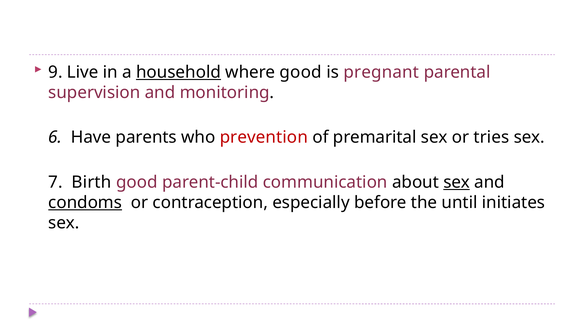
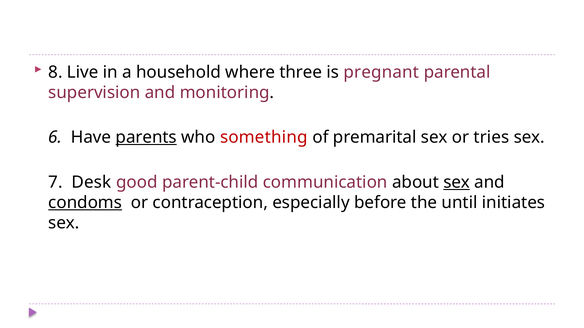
9: 9 -> 8
household underline: present -> none
where good: good -> three
parents underline: none -> present
prevention: prevention -> something
Birth: Birth -> Desk
